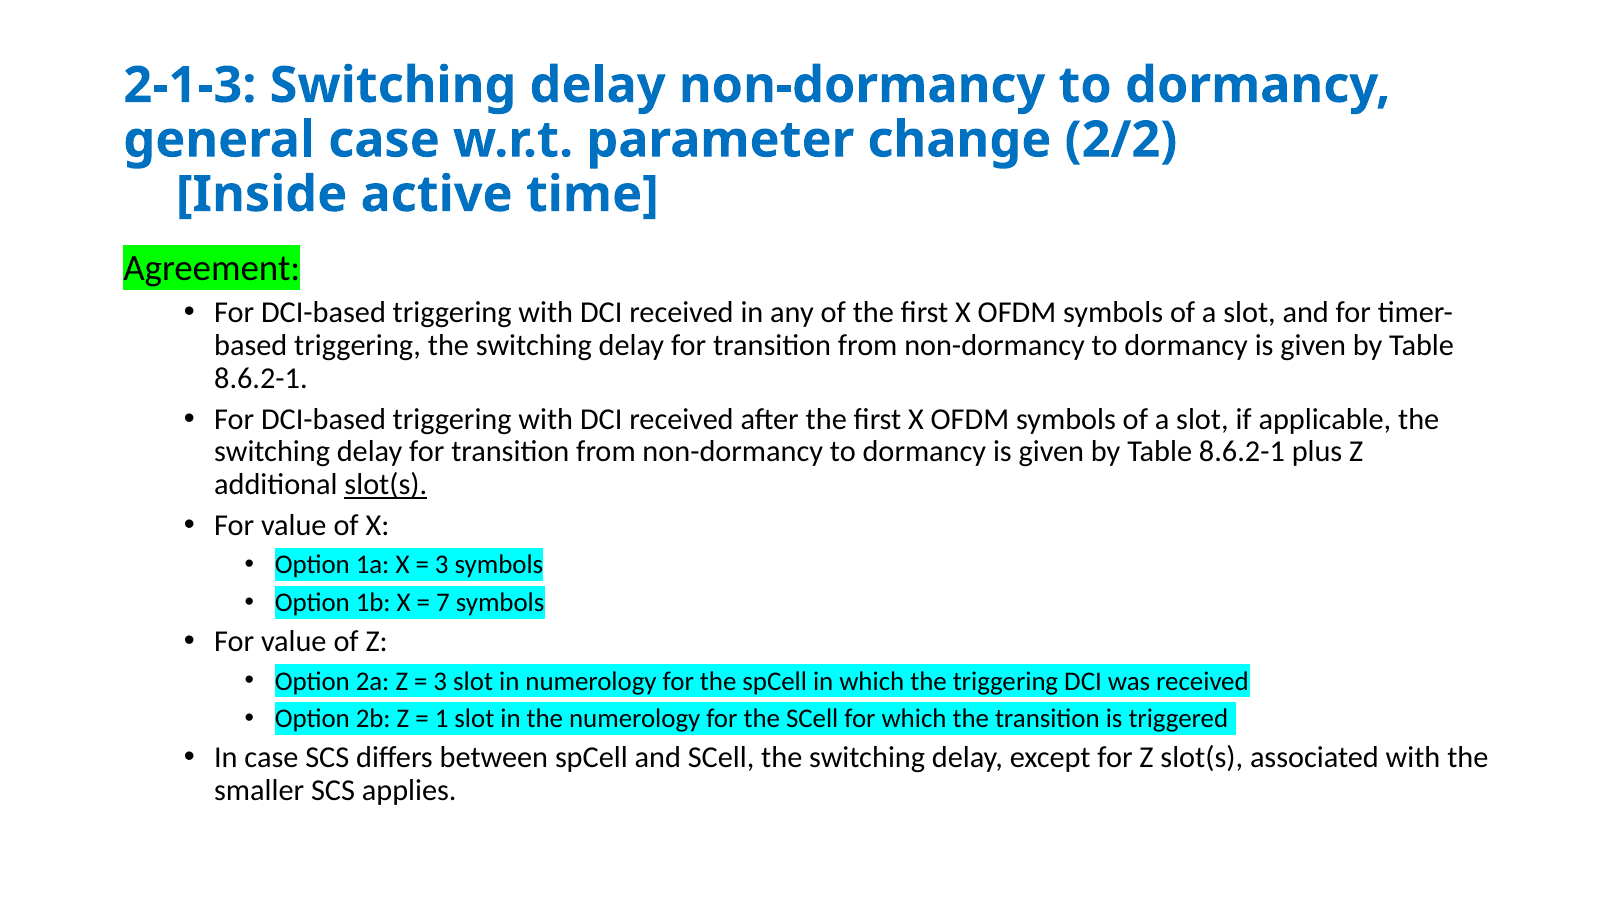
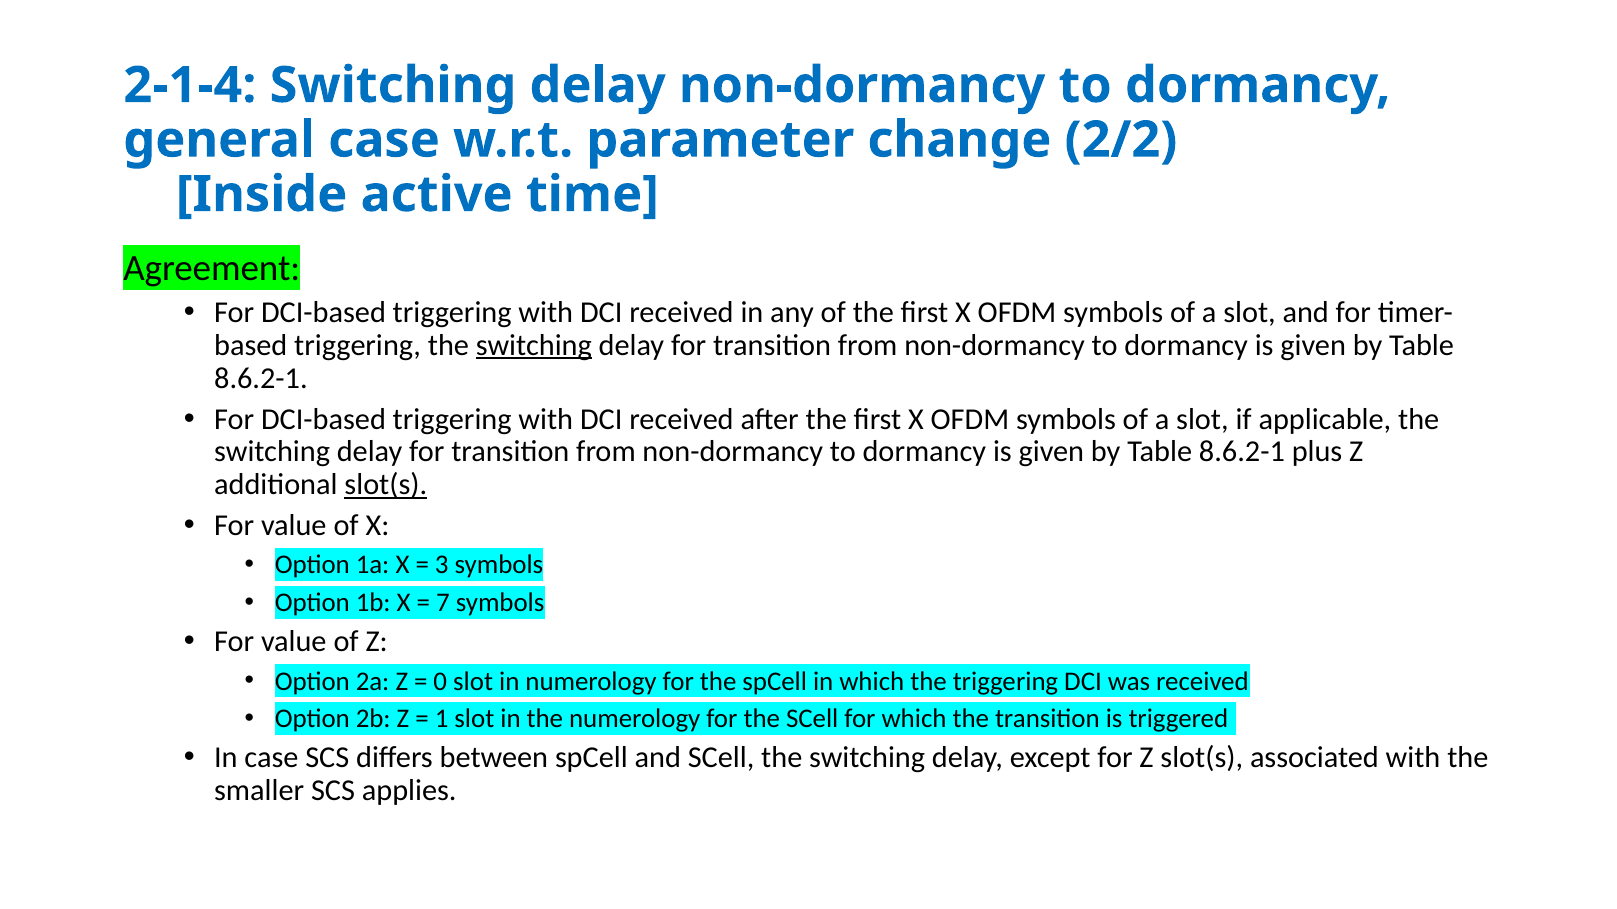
2-1-3: 2-1-3 -> 2-1-4
switching at (534, 346) underline: none -> present
3 at (440, 682): 3 -> 0
